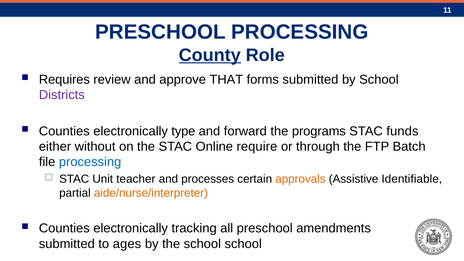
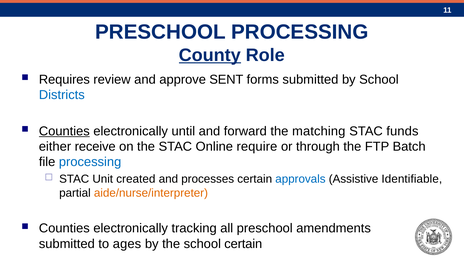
THAT: THAT -> SENT
Districts colour: purple -> blue
Counties at (64, 131) underline: none -> present
type: type -> until
programs: programs -> matching
without: without -> receive
teacher: teacher -> created
approvals colour: orange -> blue
school school: school -> certain
